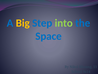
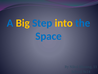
into colour: light green -> yellow
